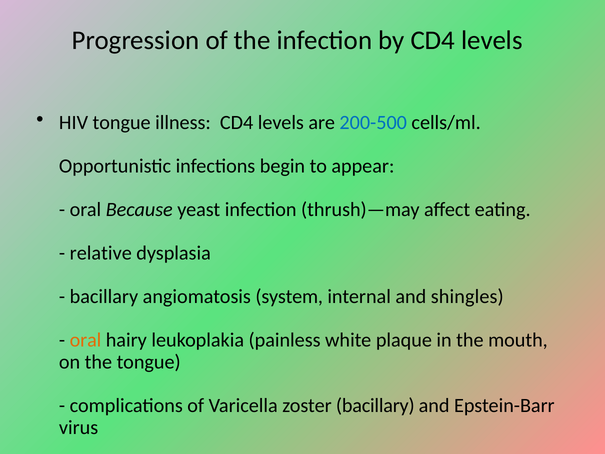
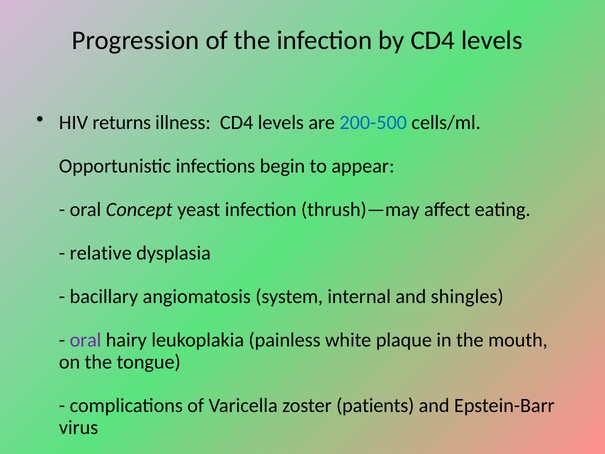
HIV tongue: tongue -> returns
Because: Because -> Concept
oral at (86, 340) colour: orange -> purple
zoster bacillary: bacillary -> patients
